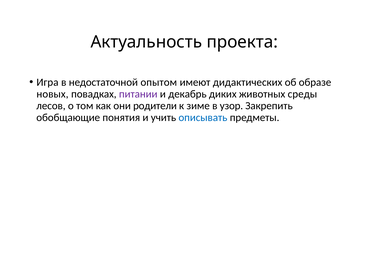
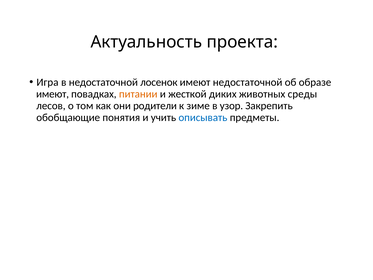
опытом: опытом -> лосенок
имеют дидактических: дидактических -> недостаточной
новых at (52, 94): новых -> имеют
питании colour: purple -> orange
декабрь: декабрь -> жесткой
